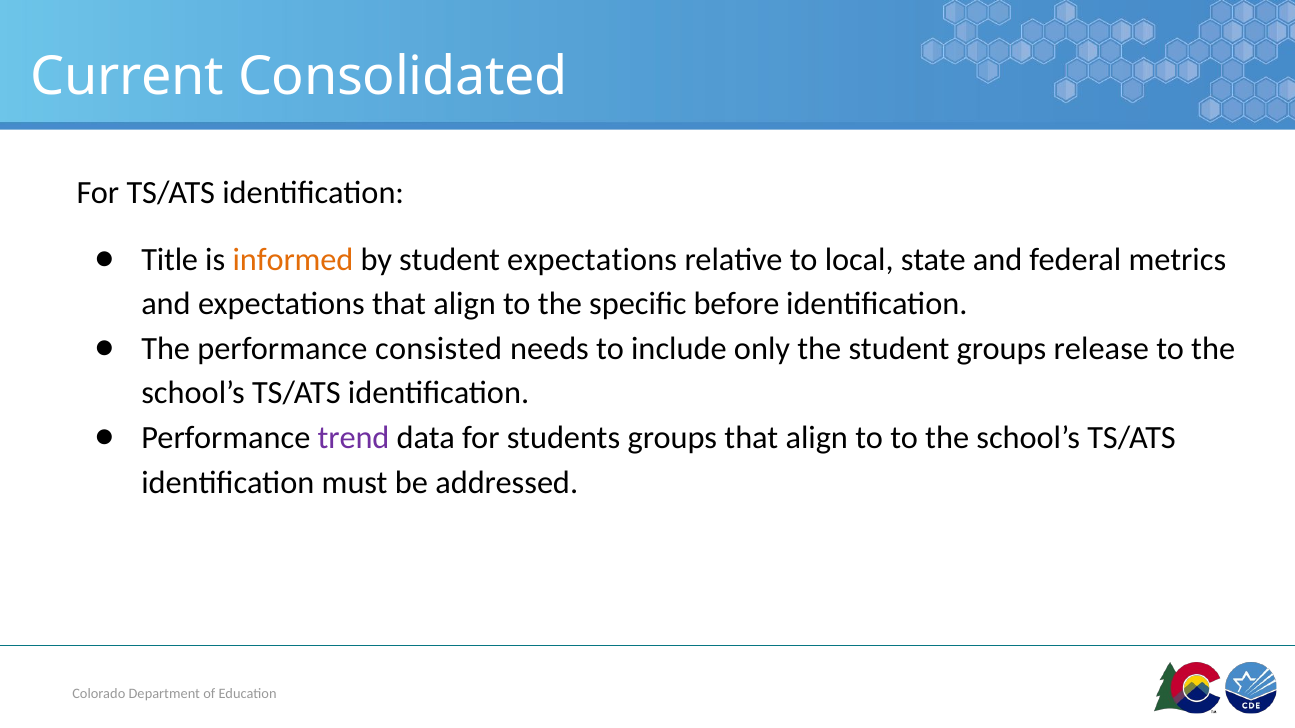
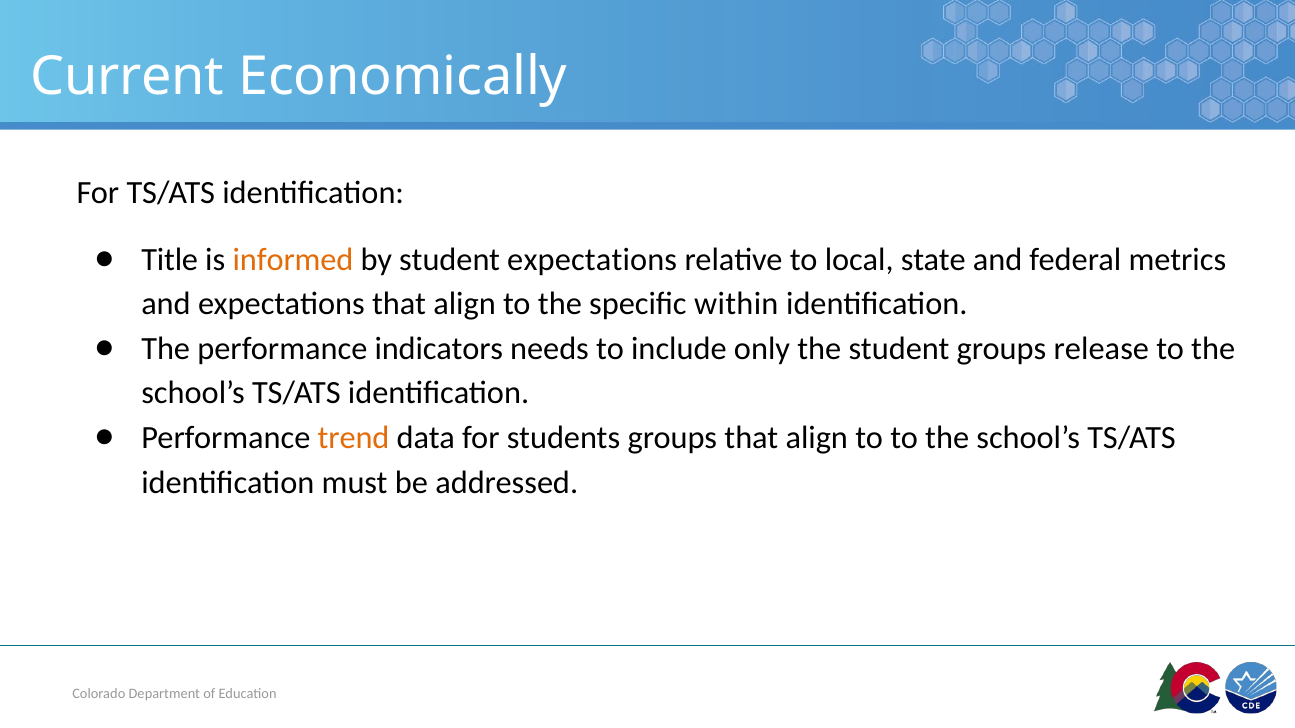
Consolidated: Consolidated -> Economically
before: before -> within
consisted: consisted -> indicators
trend colour: purple -> orange
